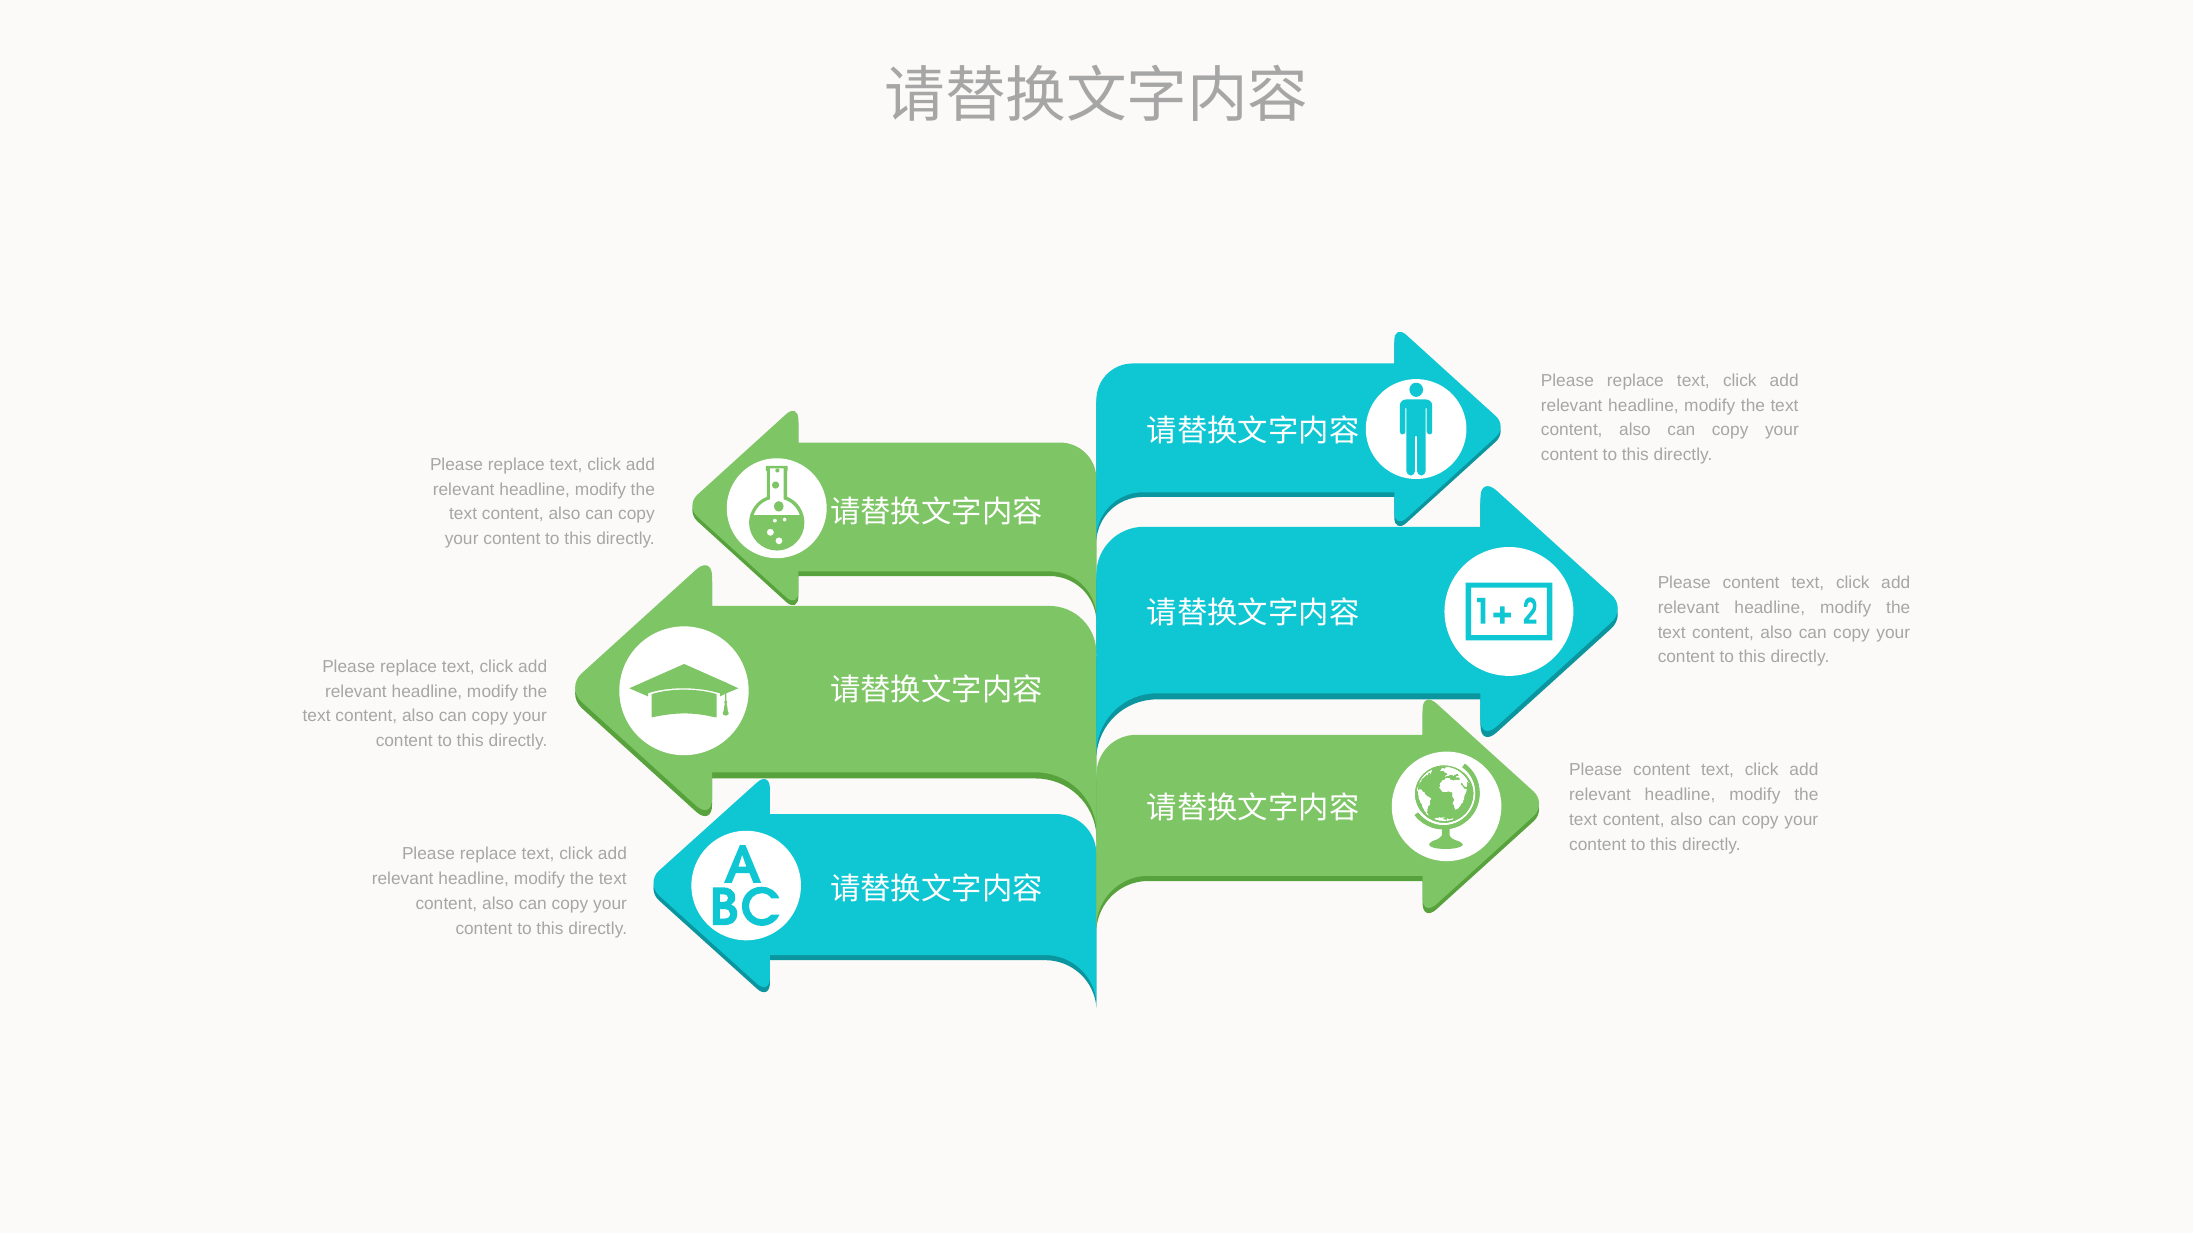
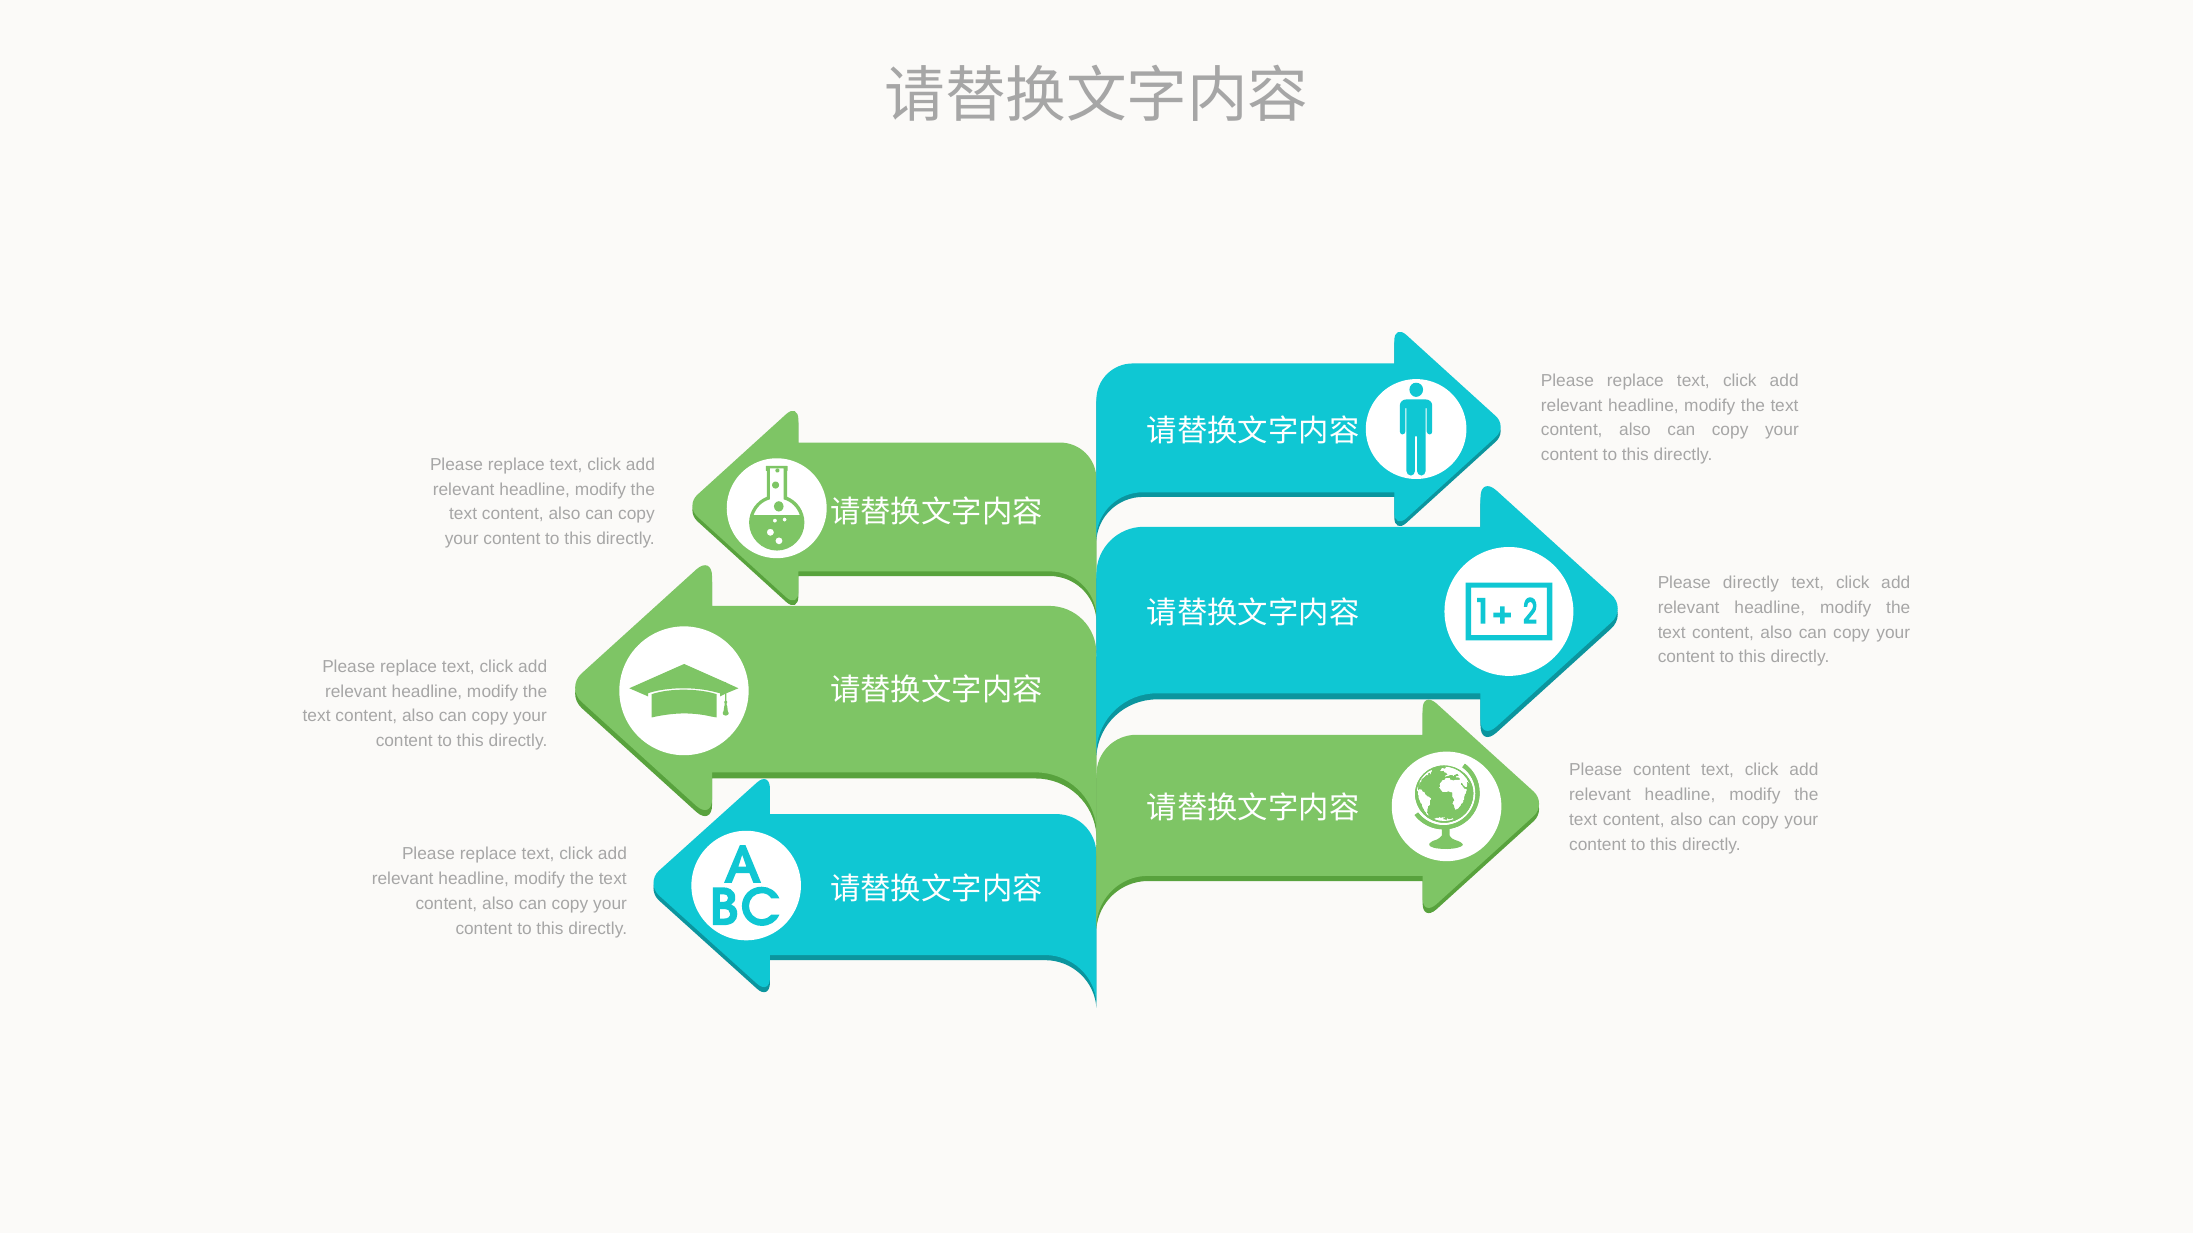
content at (1751, 583): content -> directly
